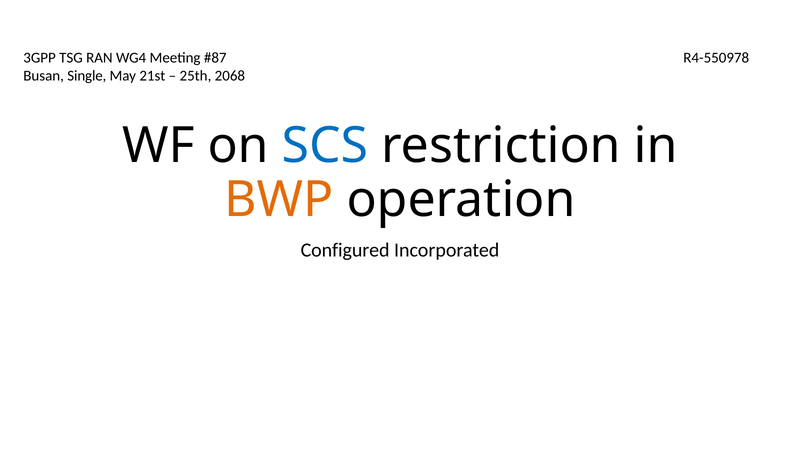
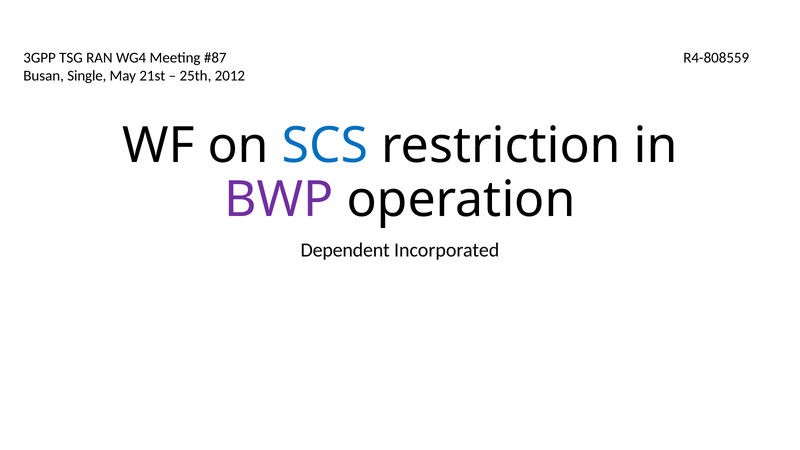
R4-550978: R4-550978 -> R4-808559
2068: 2068 -> 2012
BWP colour: orange -> purple
Configured: Configured -> Dependent
